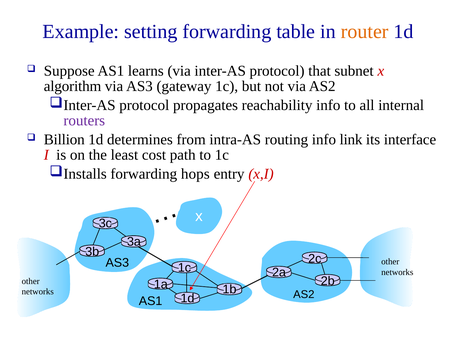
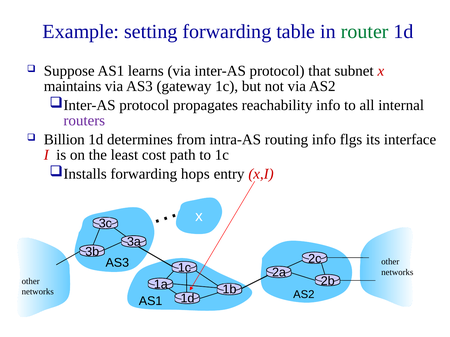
router colour: orange -> green
algorithm: algorithm -> maintains
link: link -> flgs
